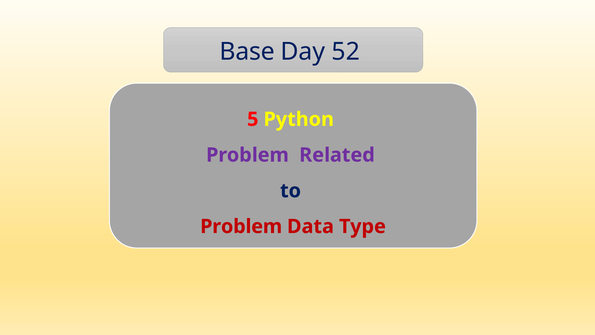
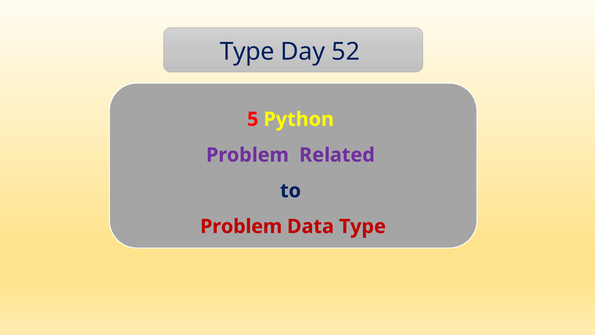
Base at (247, 52): Base -> Type
